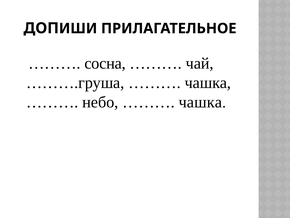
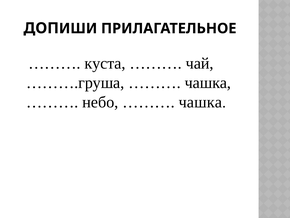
сосна: сосна -> куста
